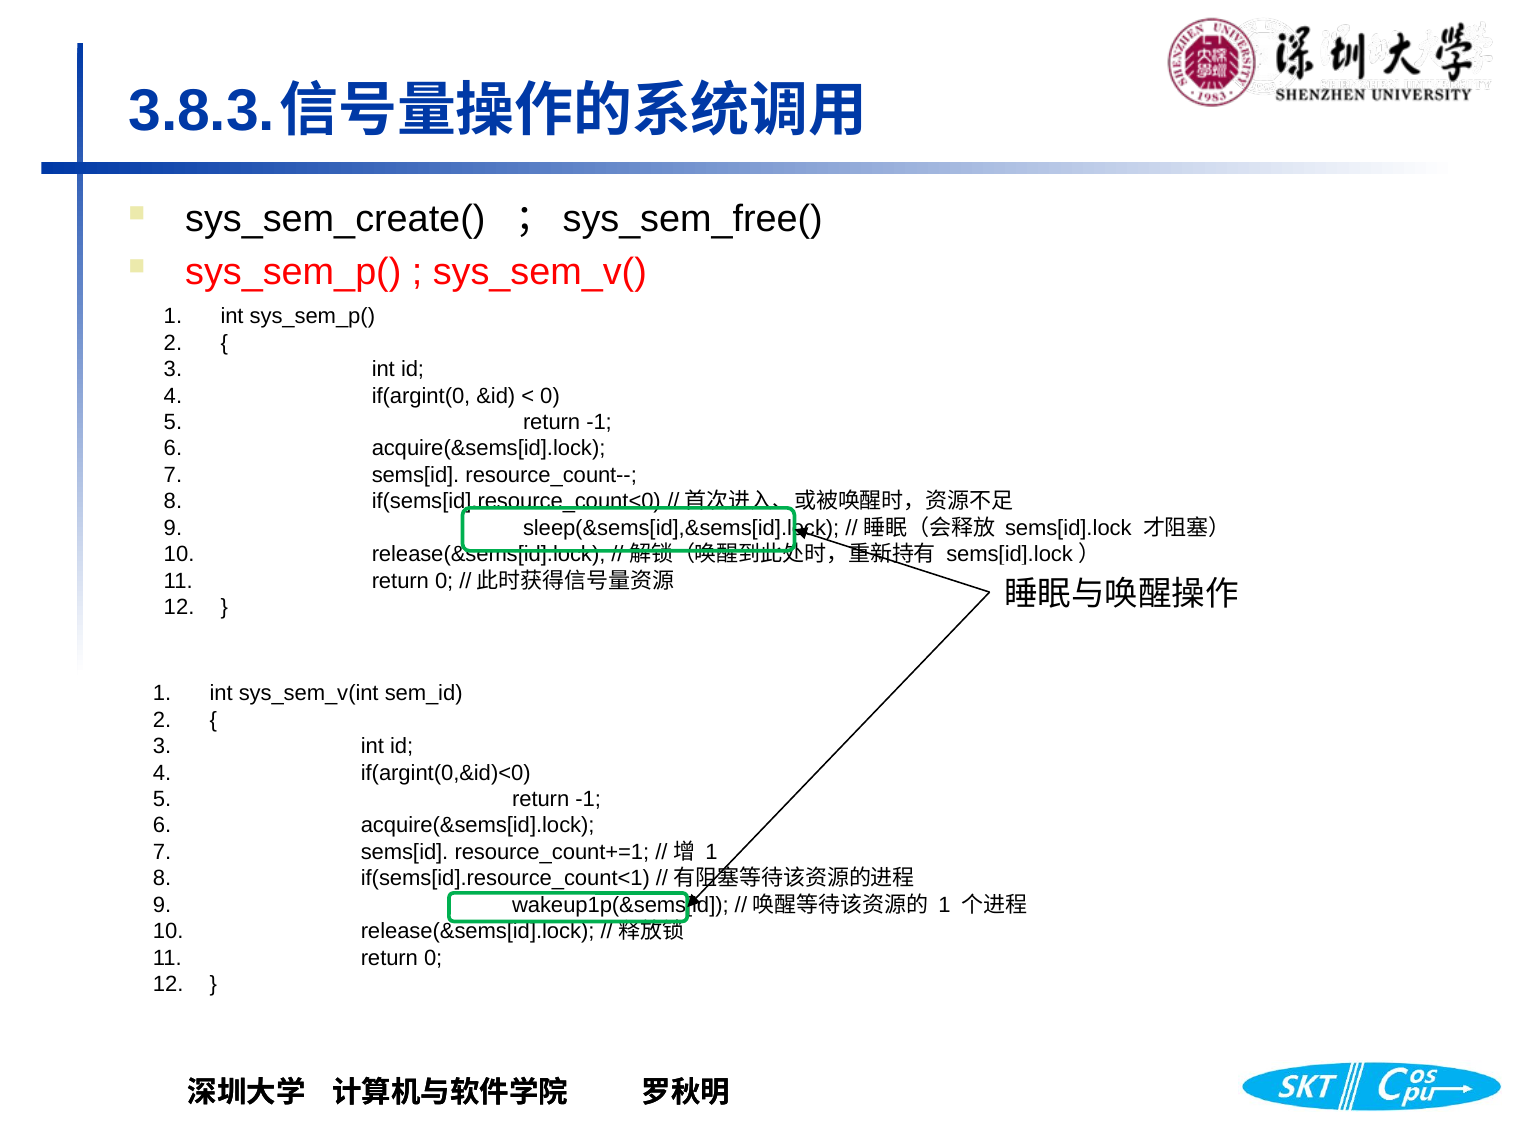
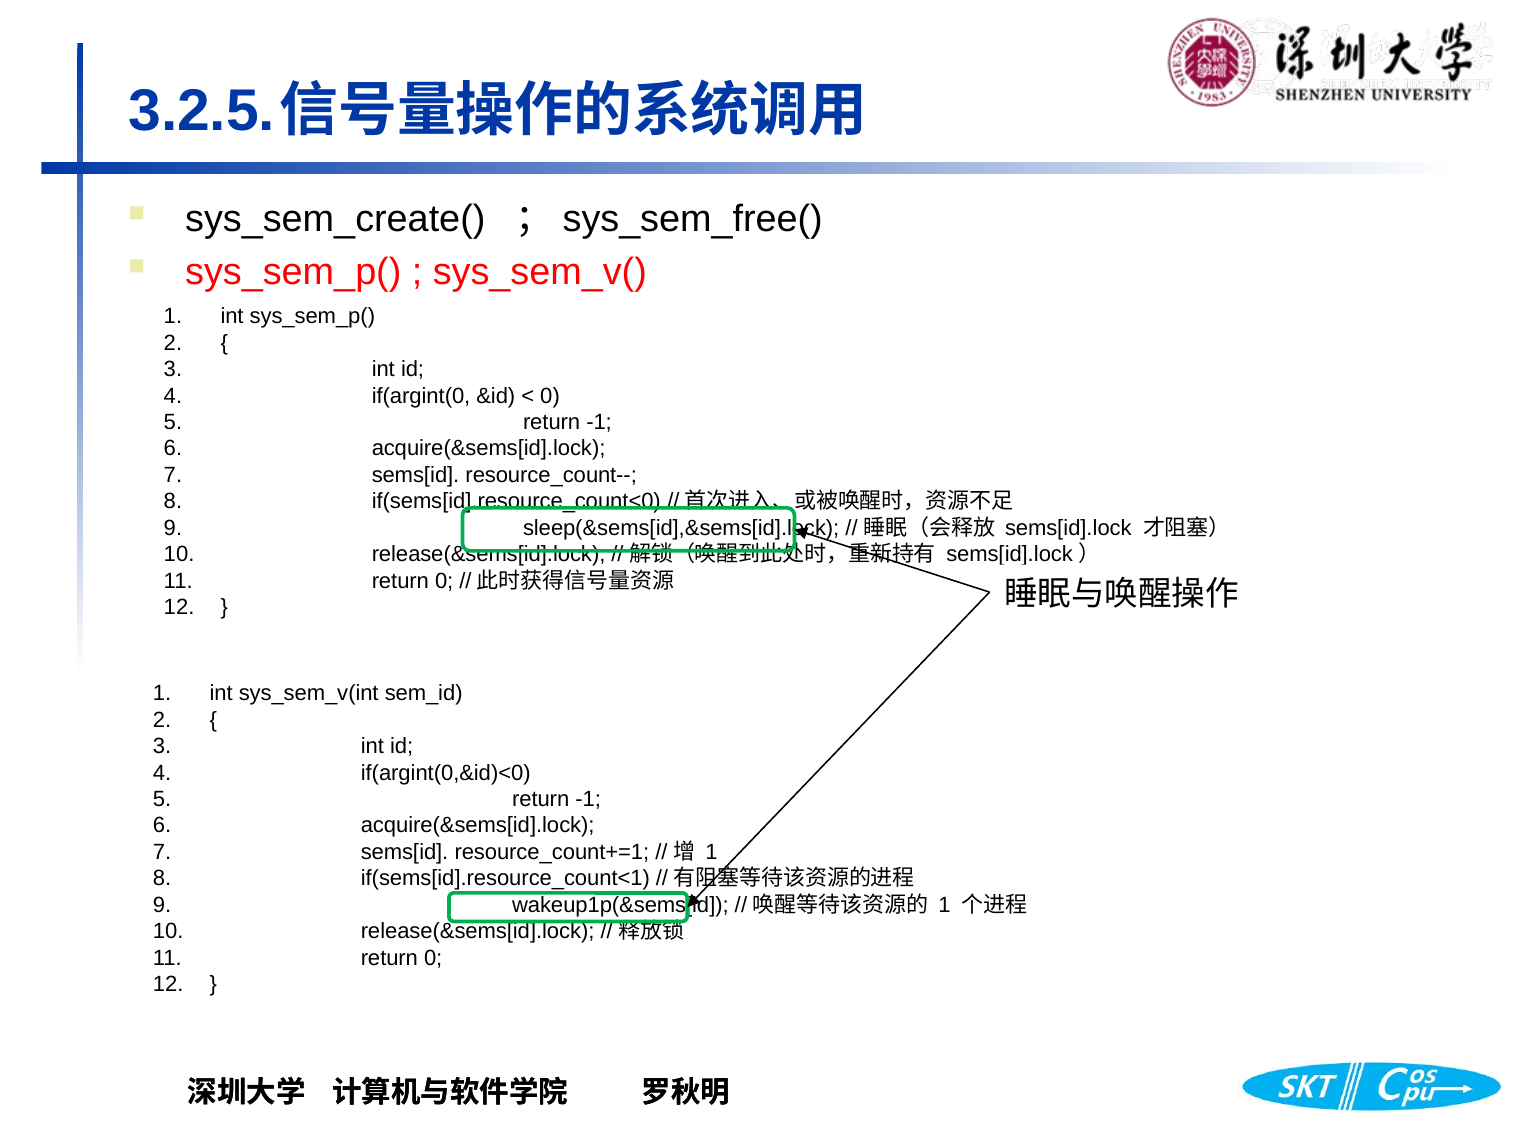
3.8.3: 3.8.3 -> 3.2.5
